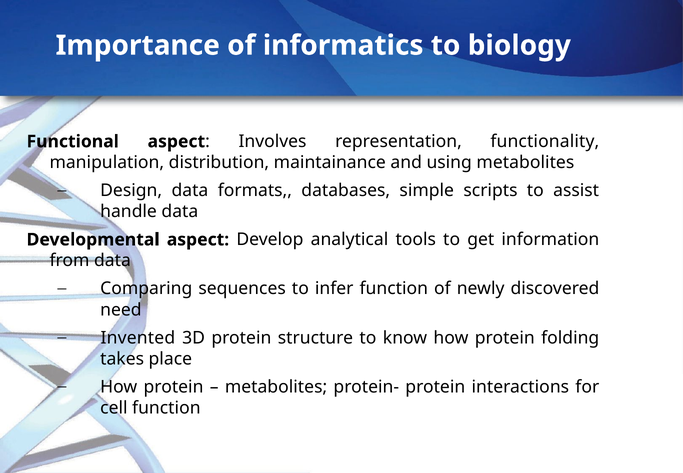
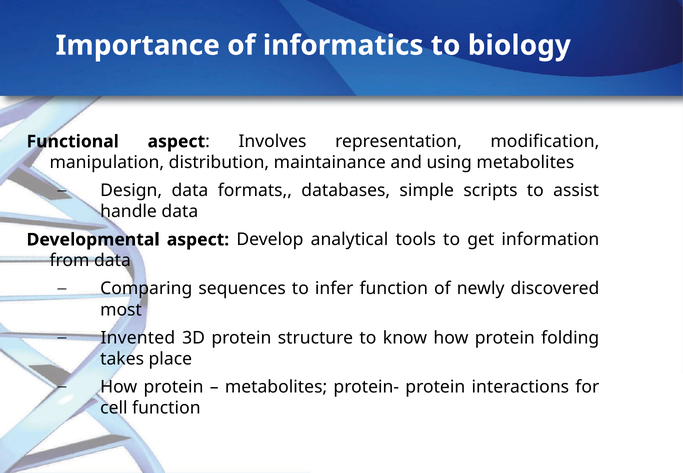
functionality: functionality -> modification
need: need -> most
